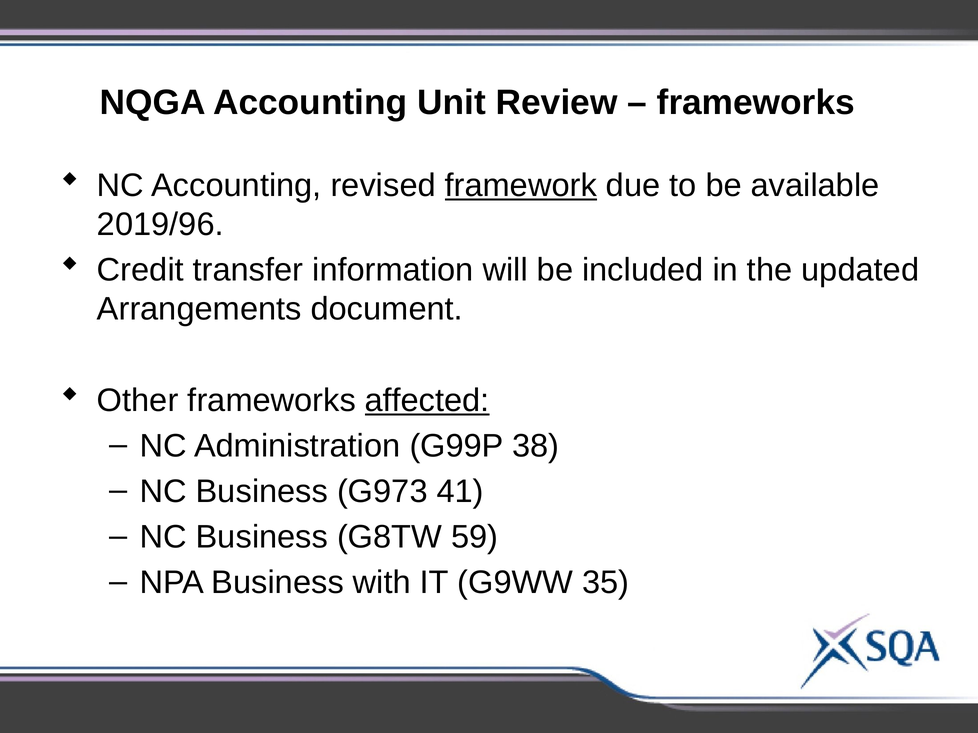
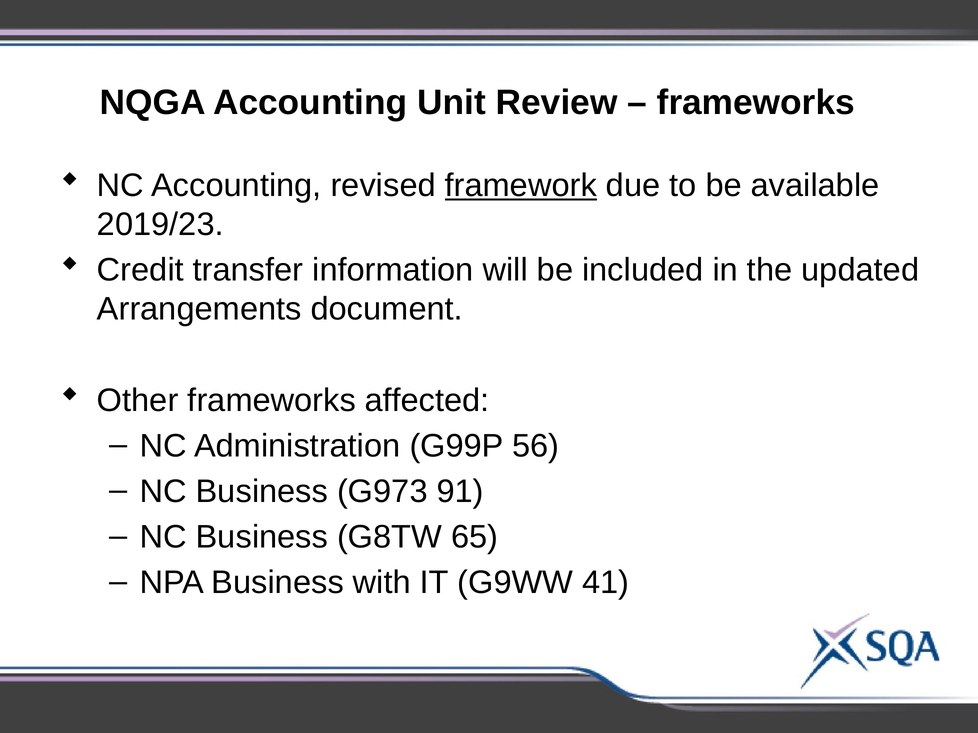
2019/96: 2019/96 -> 2019/23
affected underline: present -> none
38: 38 -> 56
41: 41 -> 91
59: 59 -> 65
35: 35 -> 41
